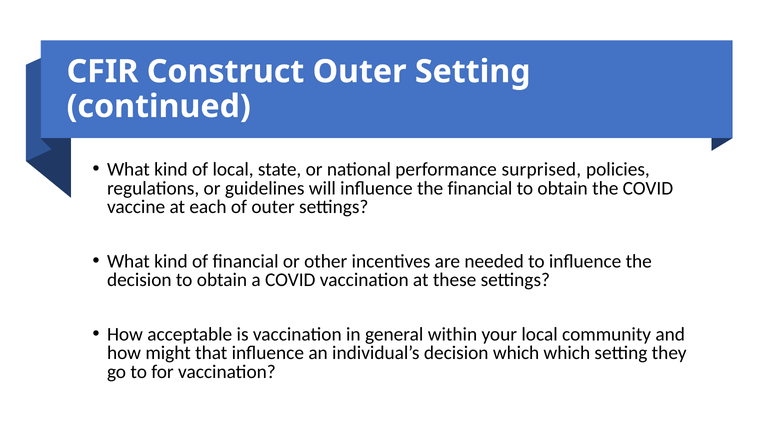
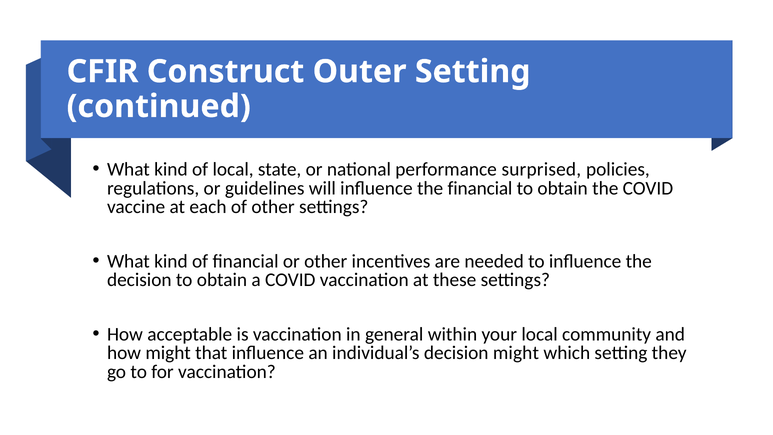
of outer: outer -> other
decision which: which -> might
